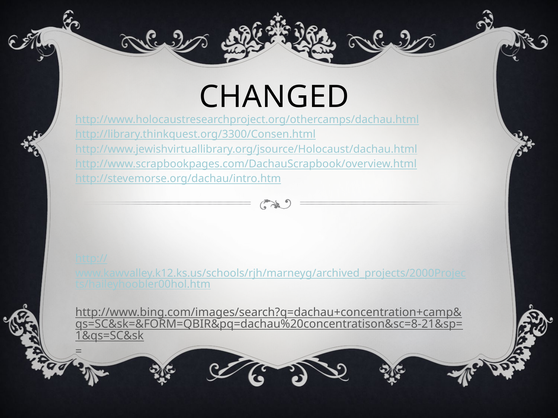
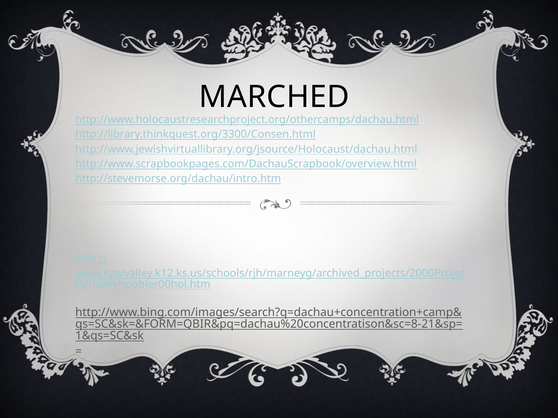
CHANGED: CHANGED -> MARCHED
